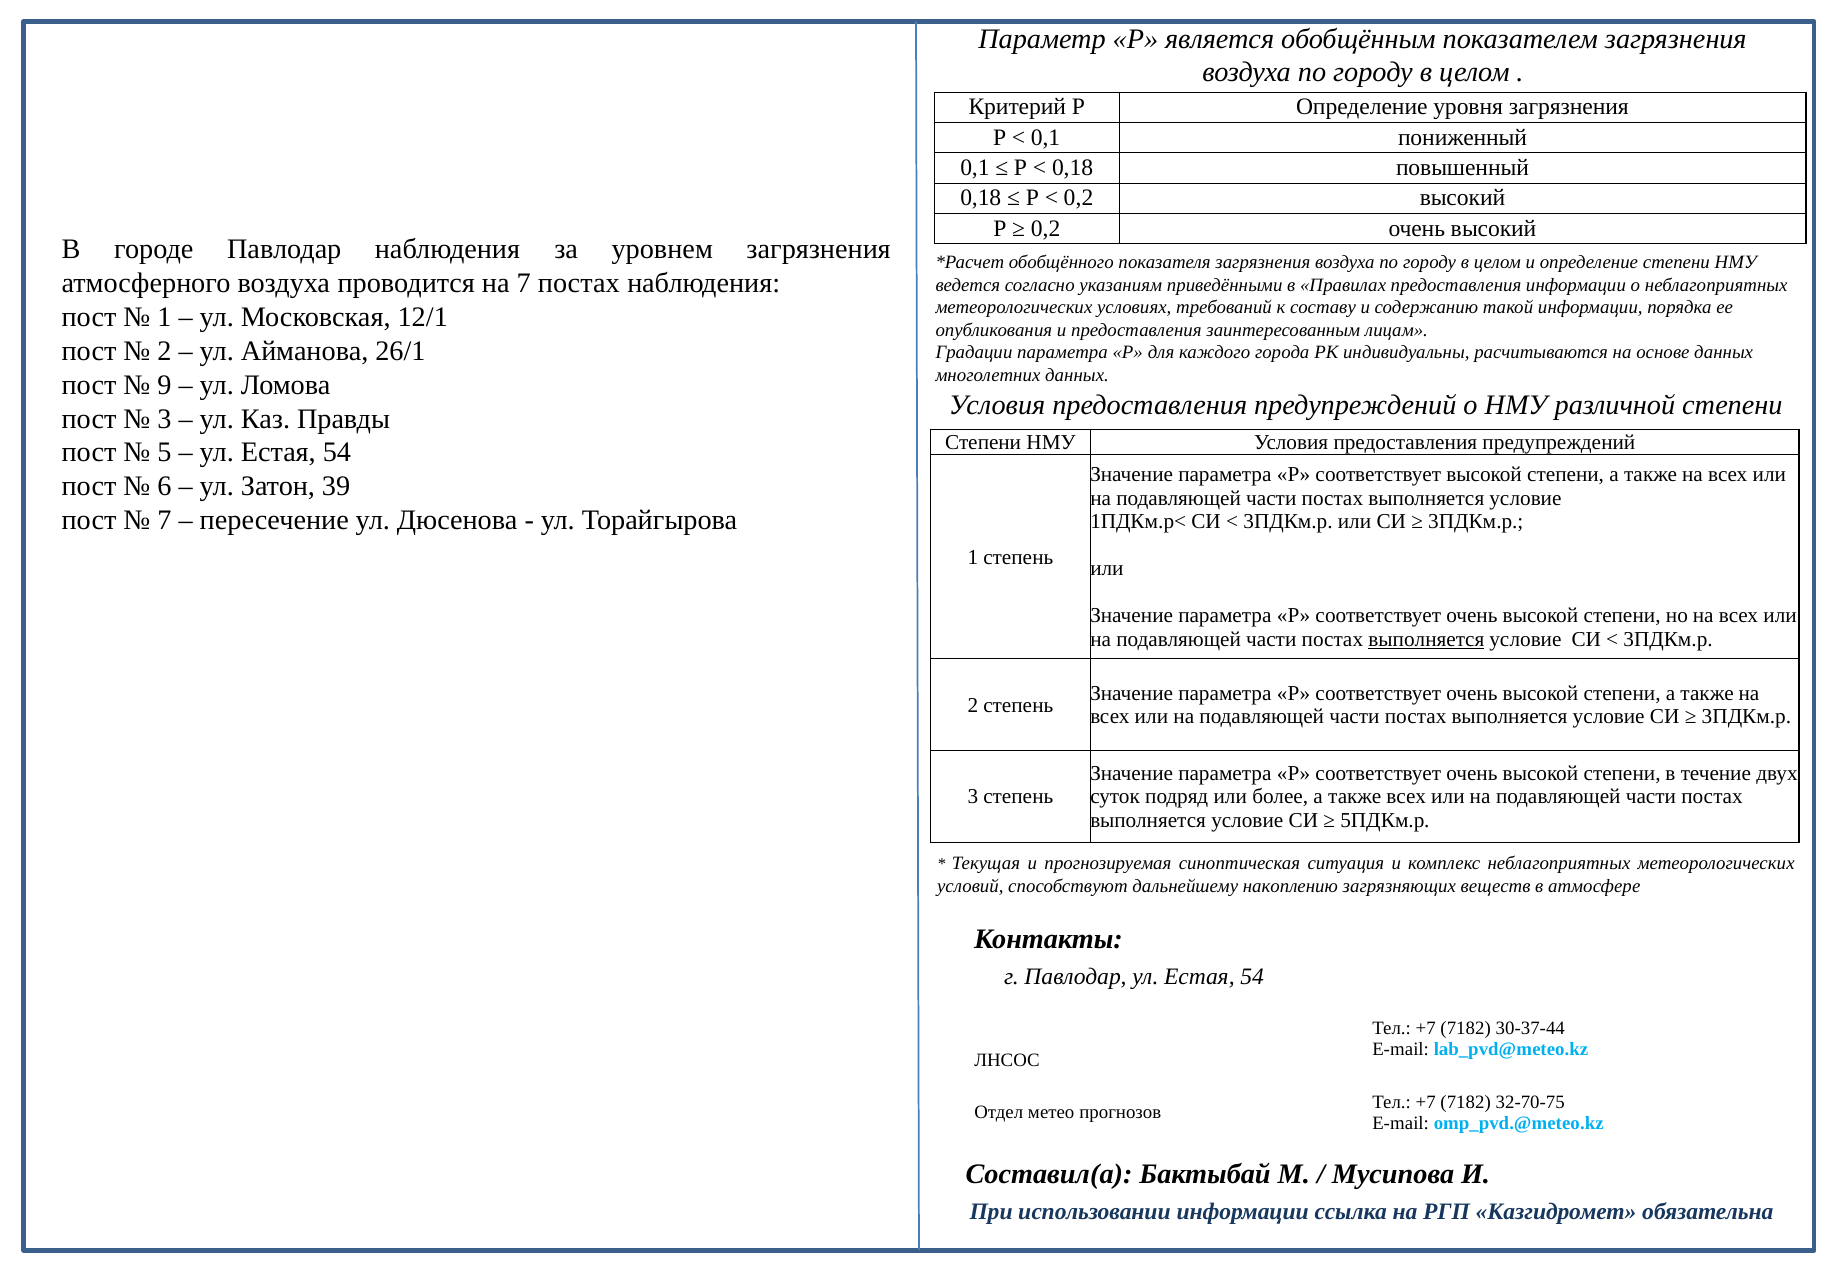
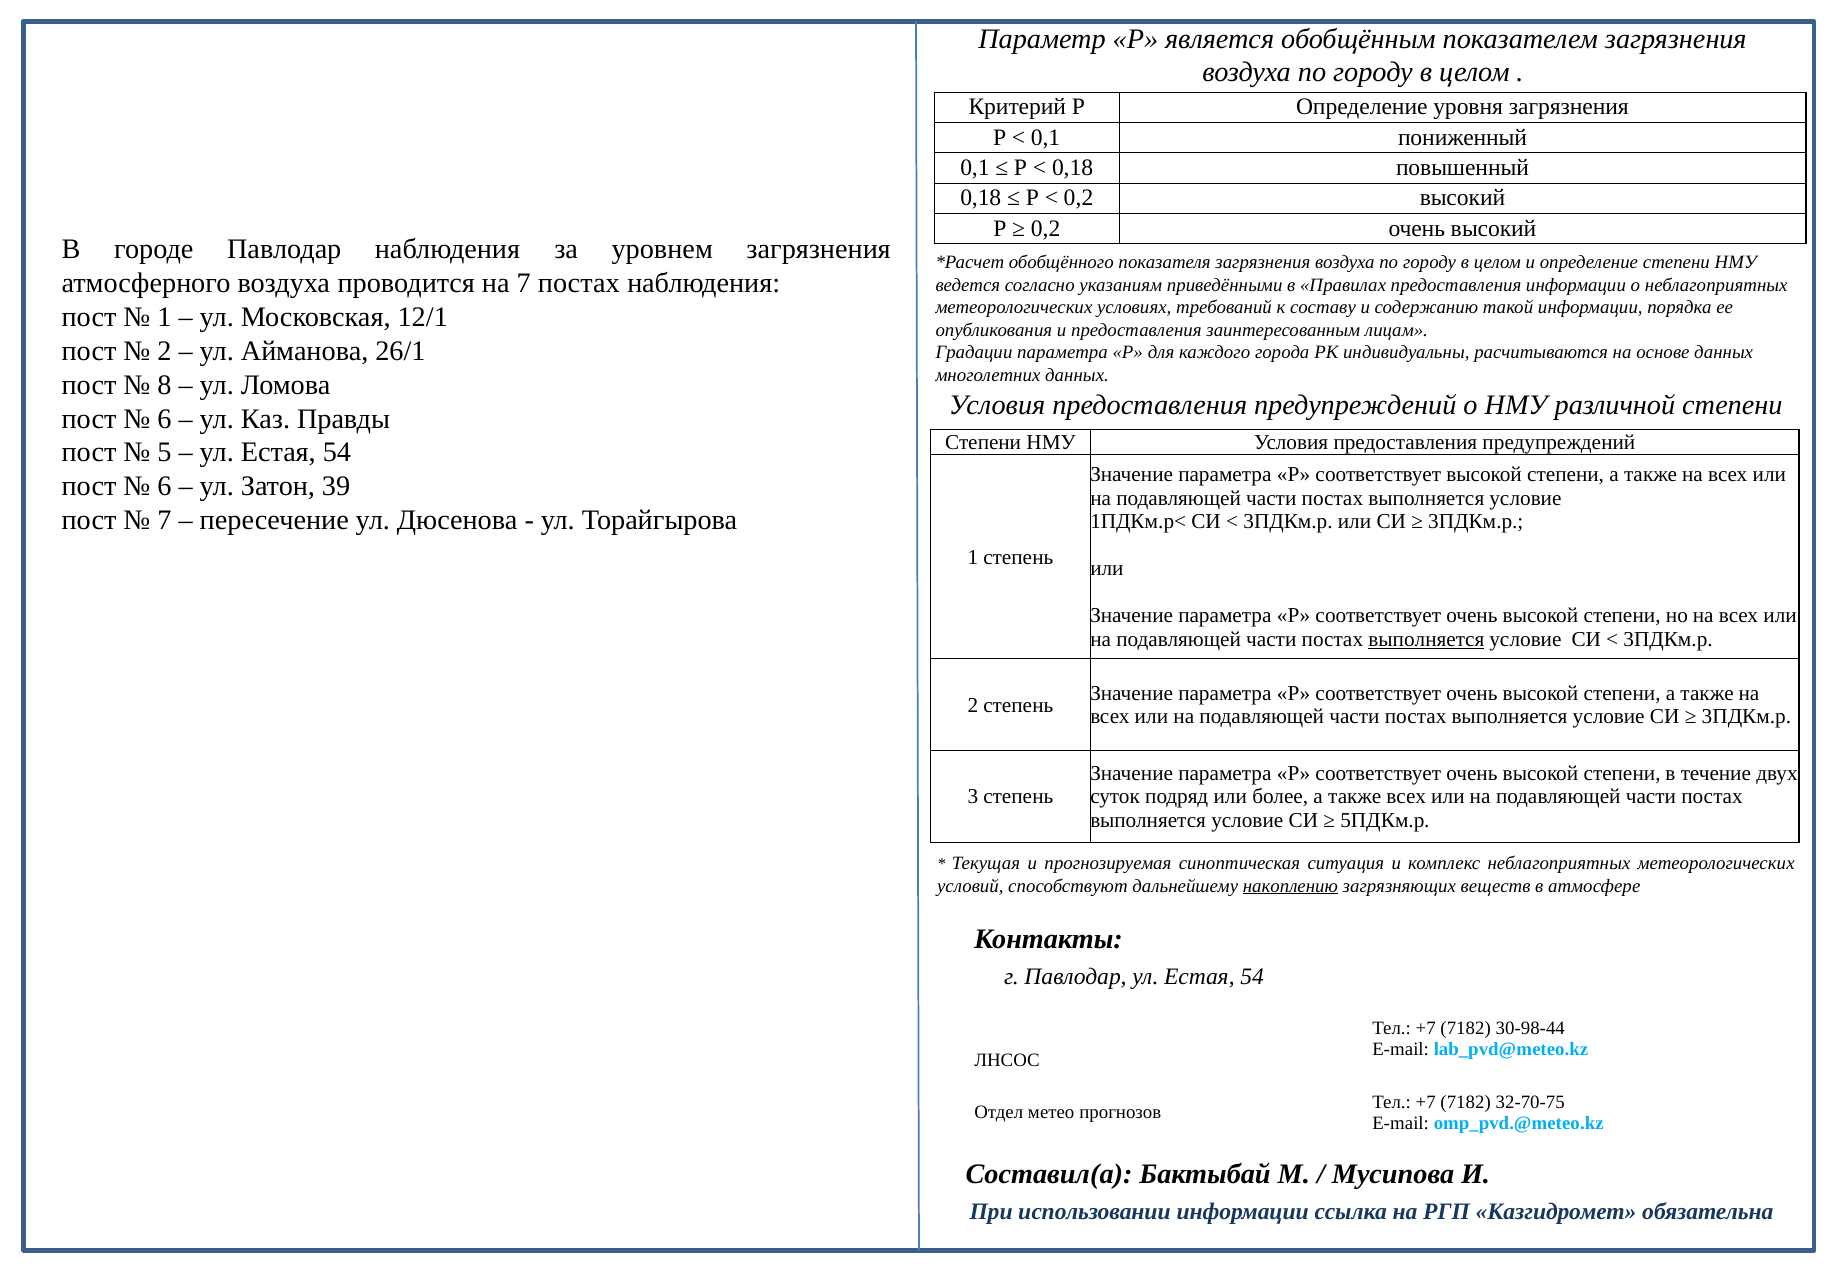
9: 9 -> 8
3 at (164, 419): 3 -> 6
накоплению underline: none -> present
30-37-44: 30-37-44 -> 30-98-44
